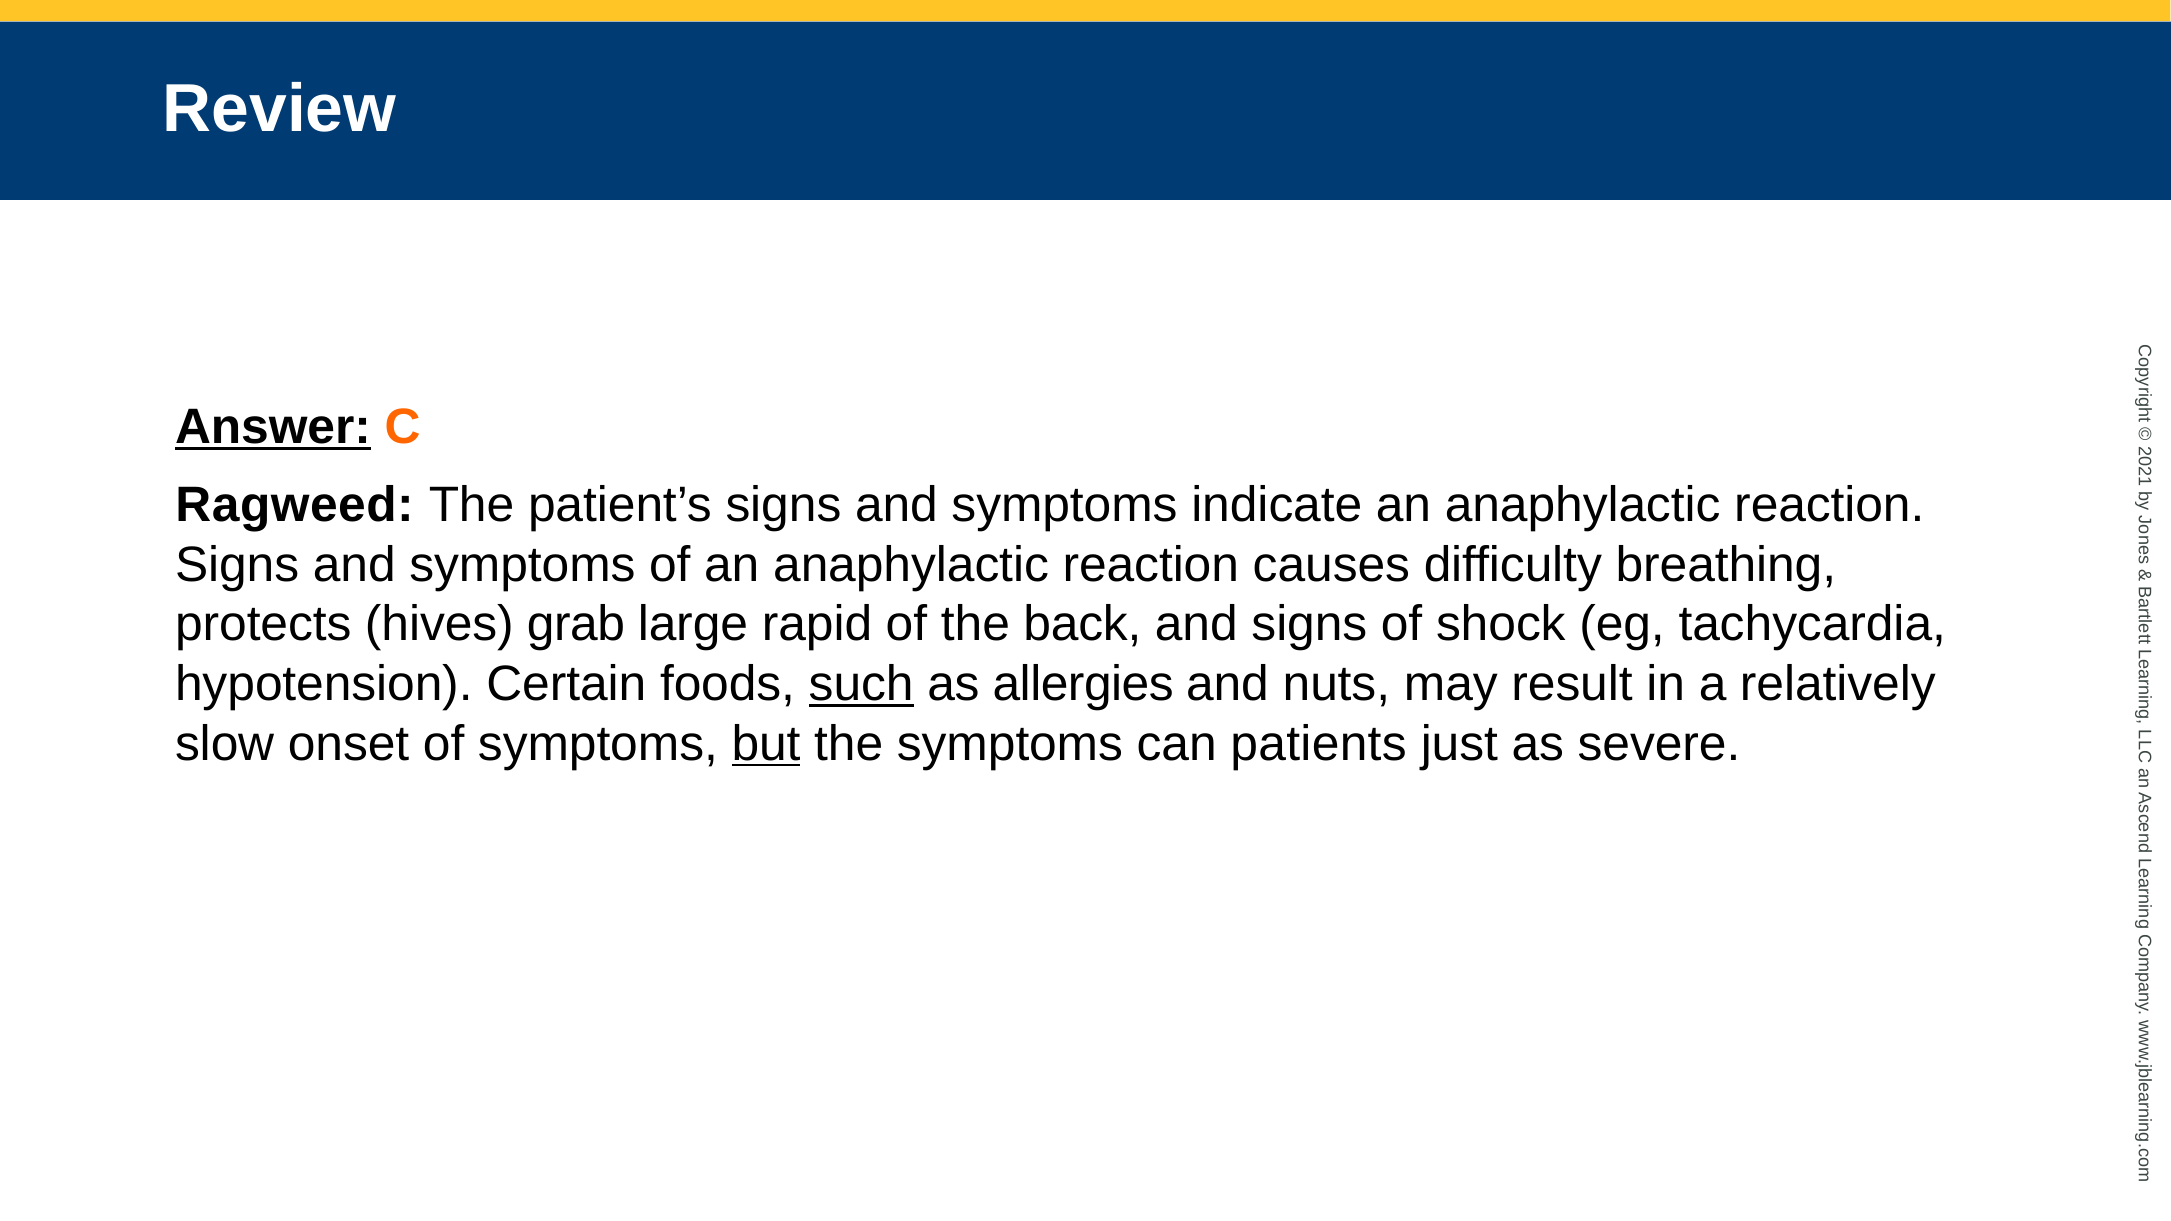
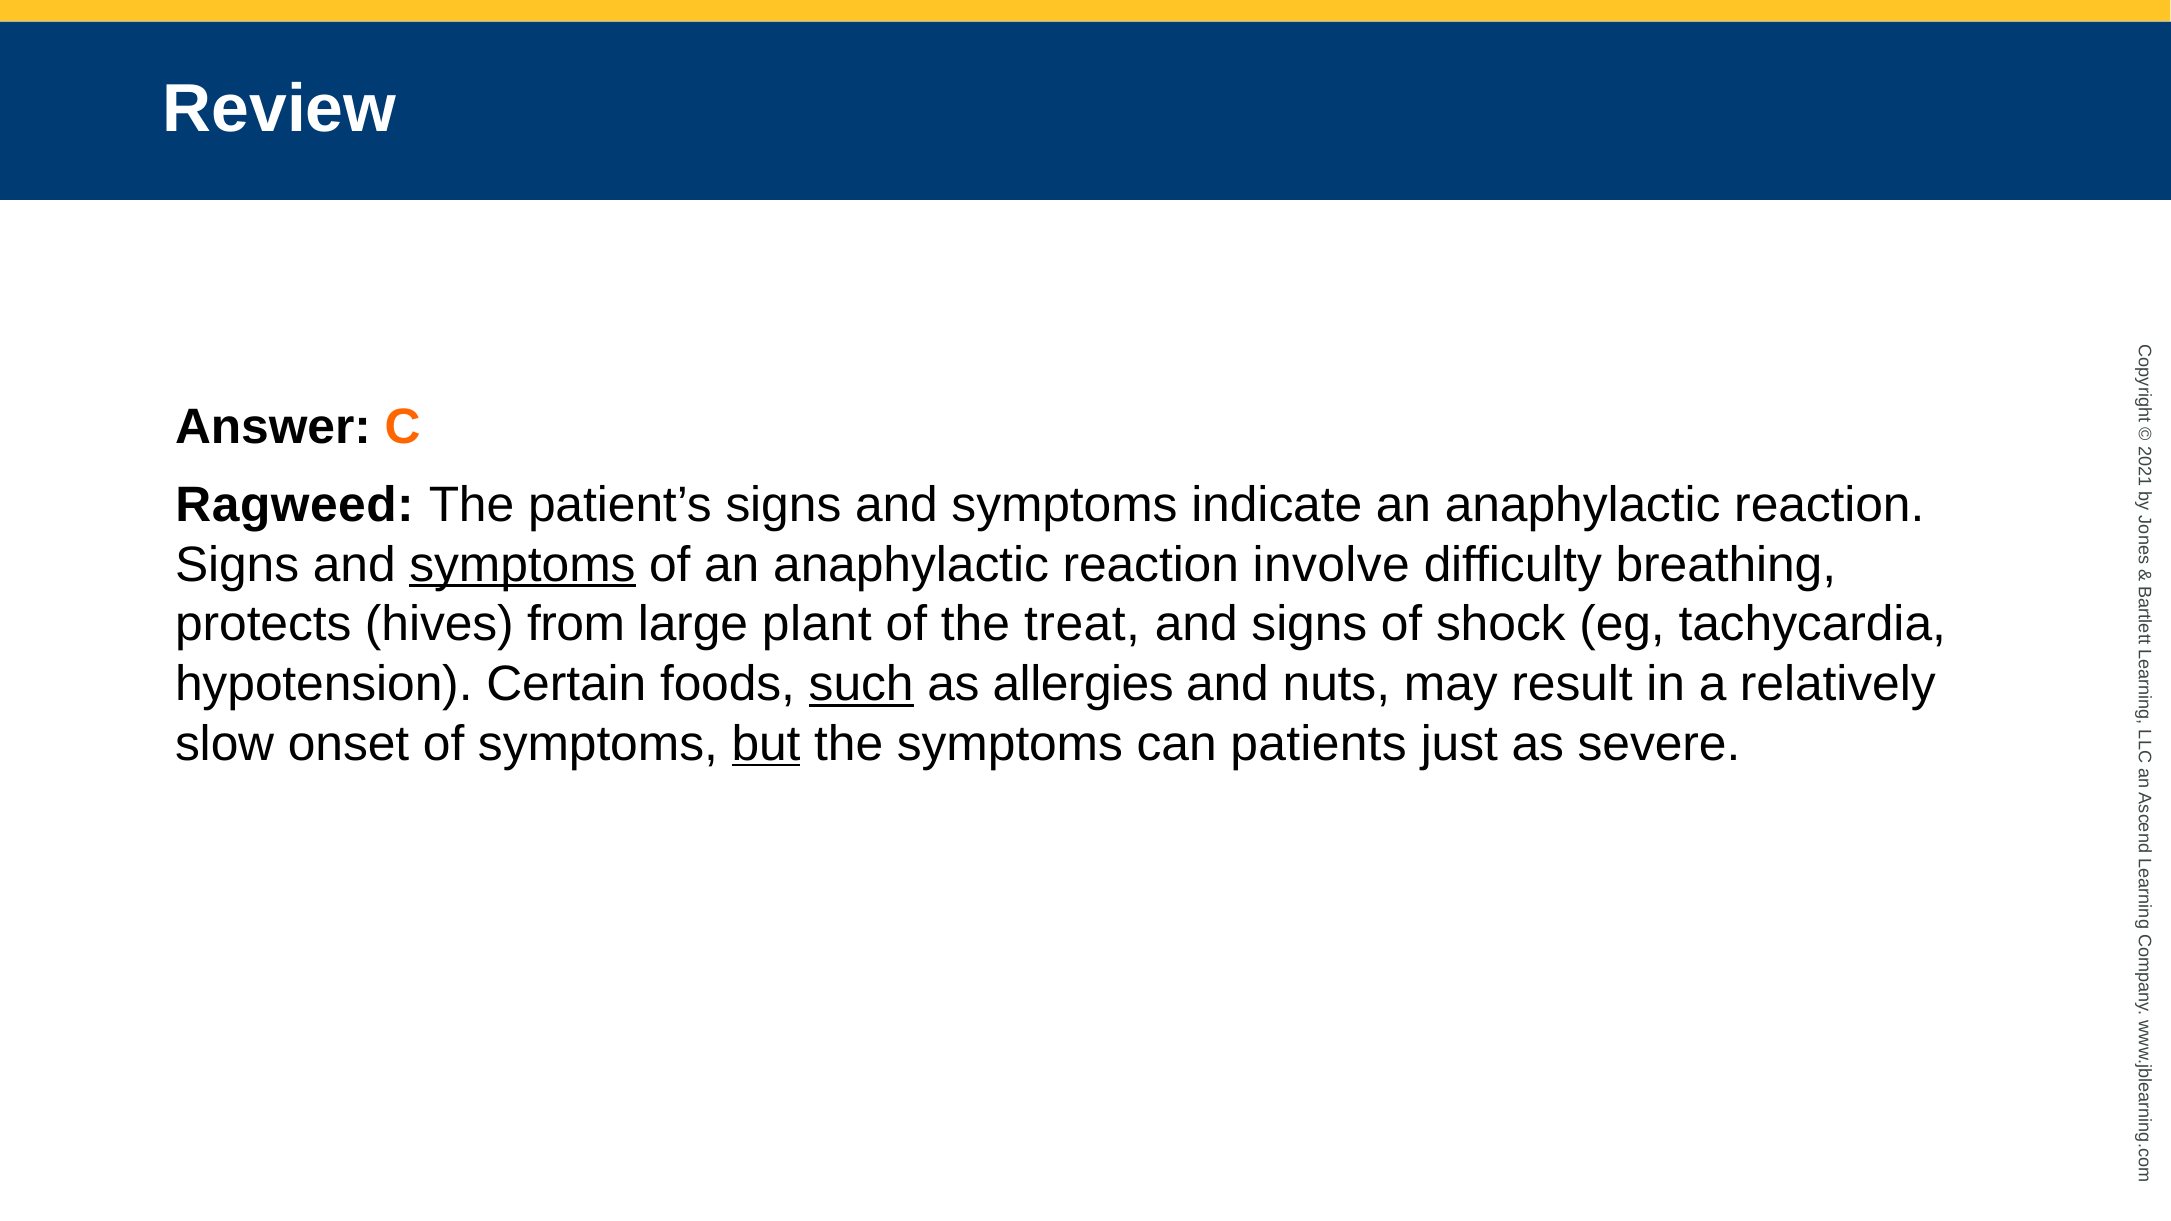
Answer underline: present -> none
symptoms at (522, 565) underline: none -> present
causes: causes -> involve
grab: grab -> from
rapid: rapid -> plant
back: back -> treat
